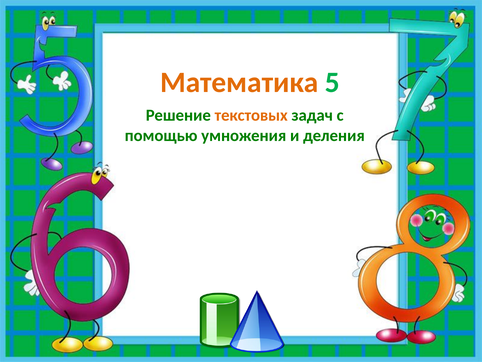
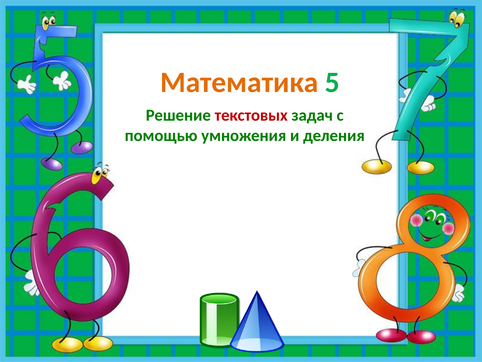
текстовых colour: orange -> red
